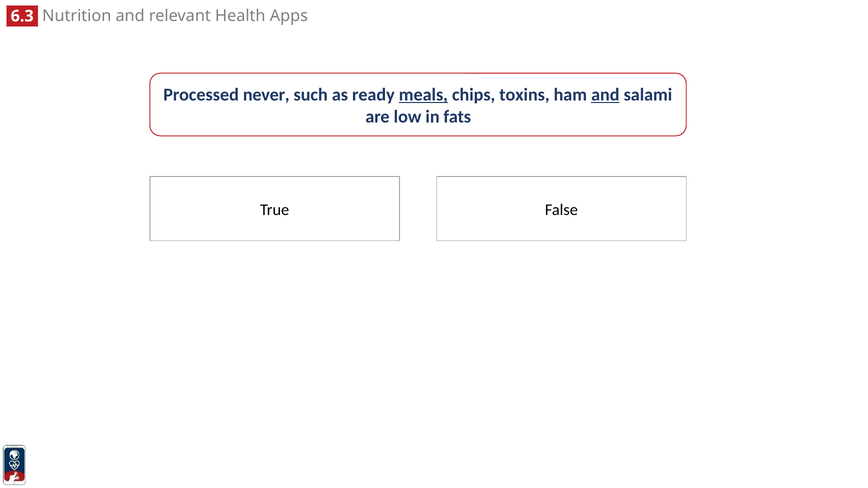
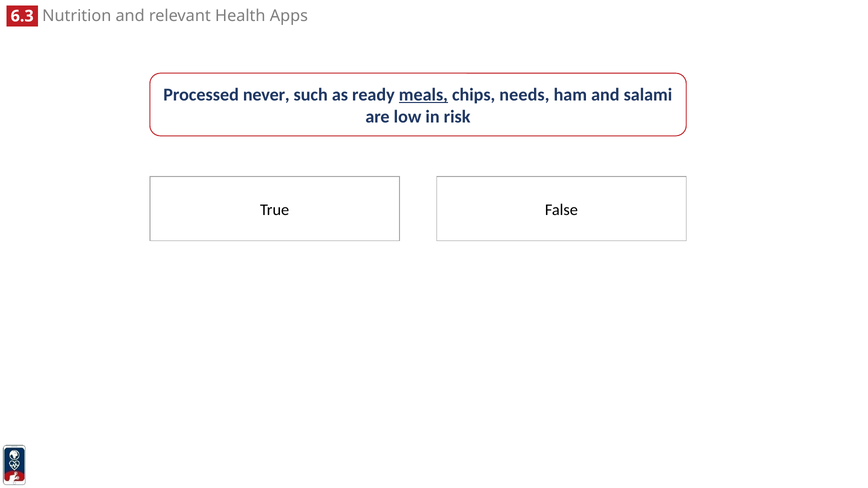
toxins: toxins -> needs
and at (605, 95) underline: present -> none
fats: fats -> risk
